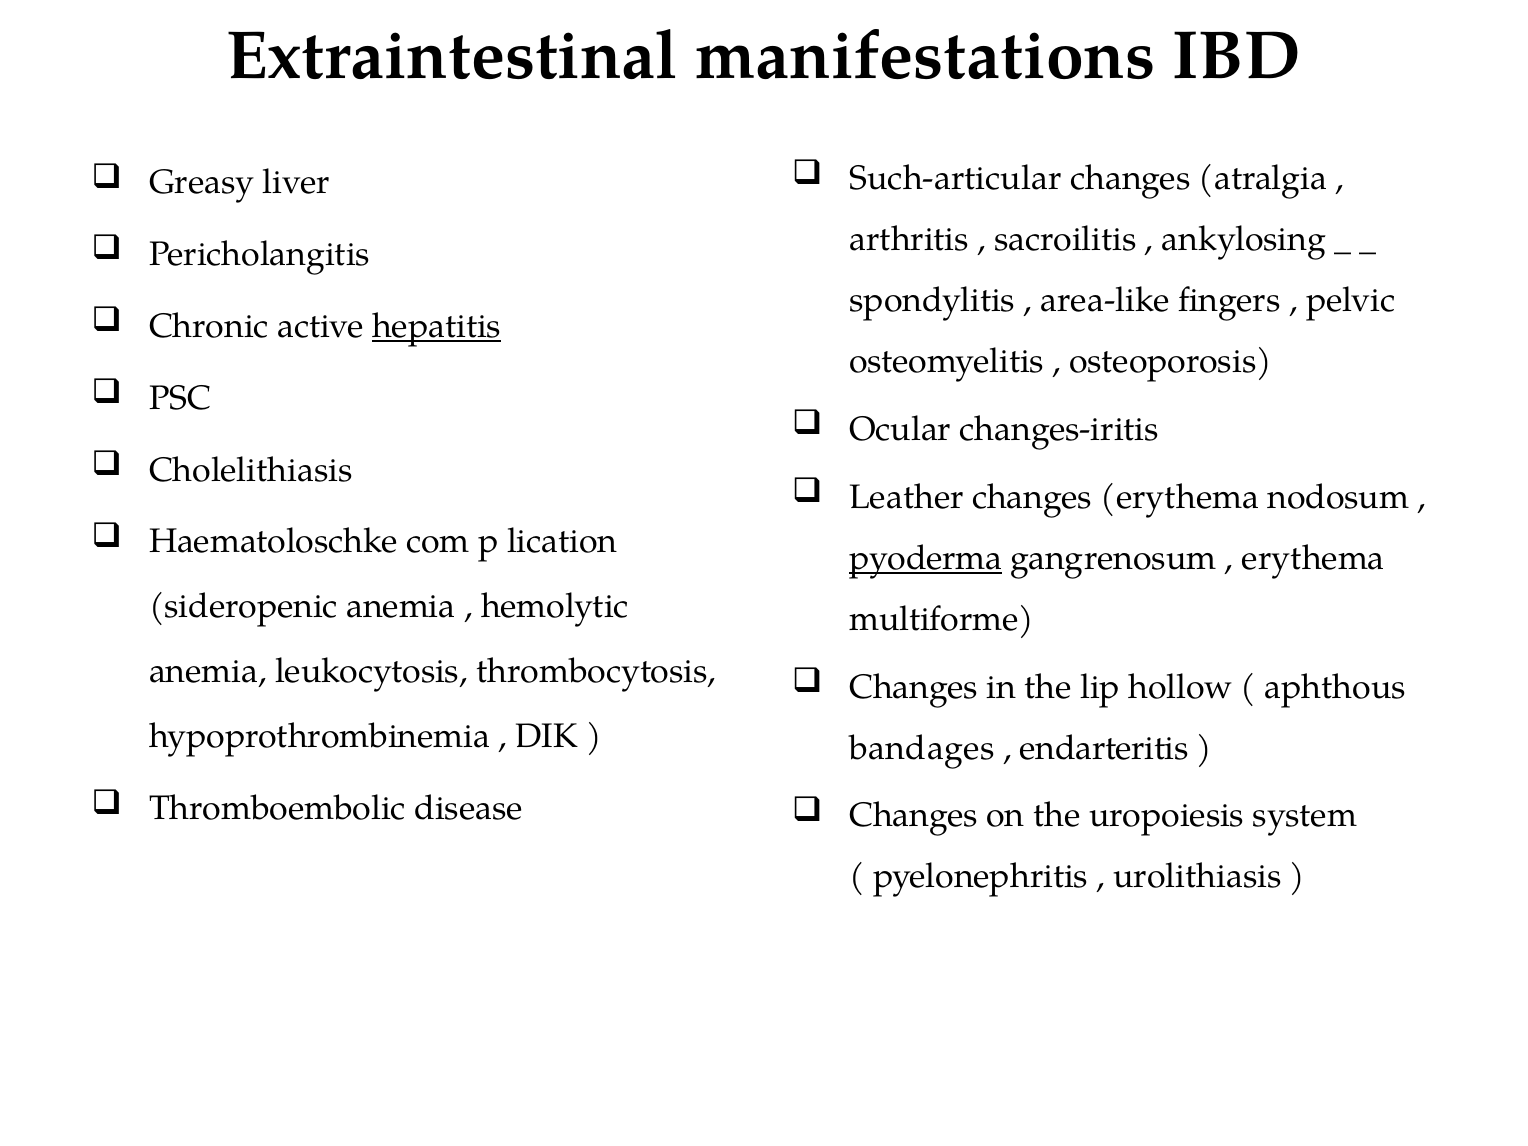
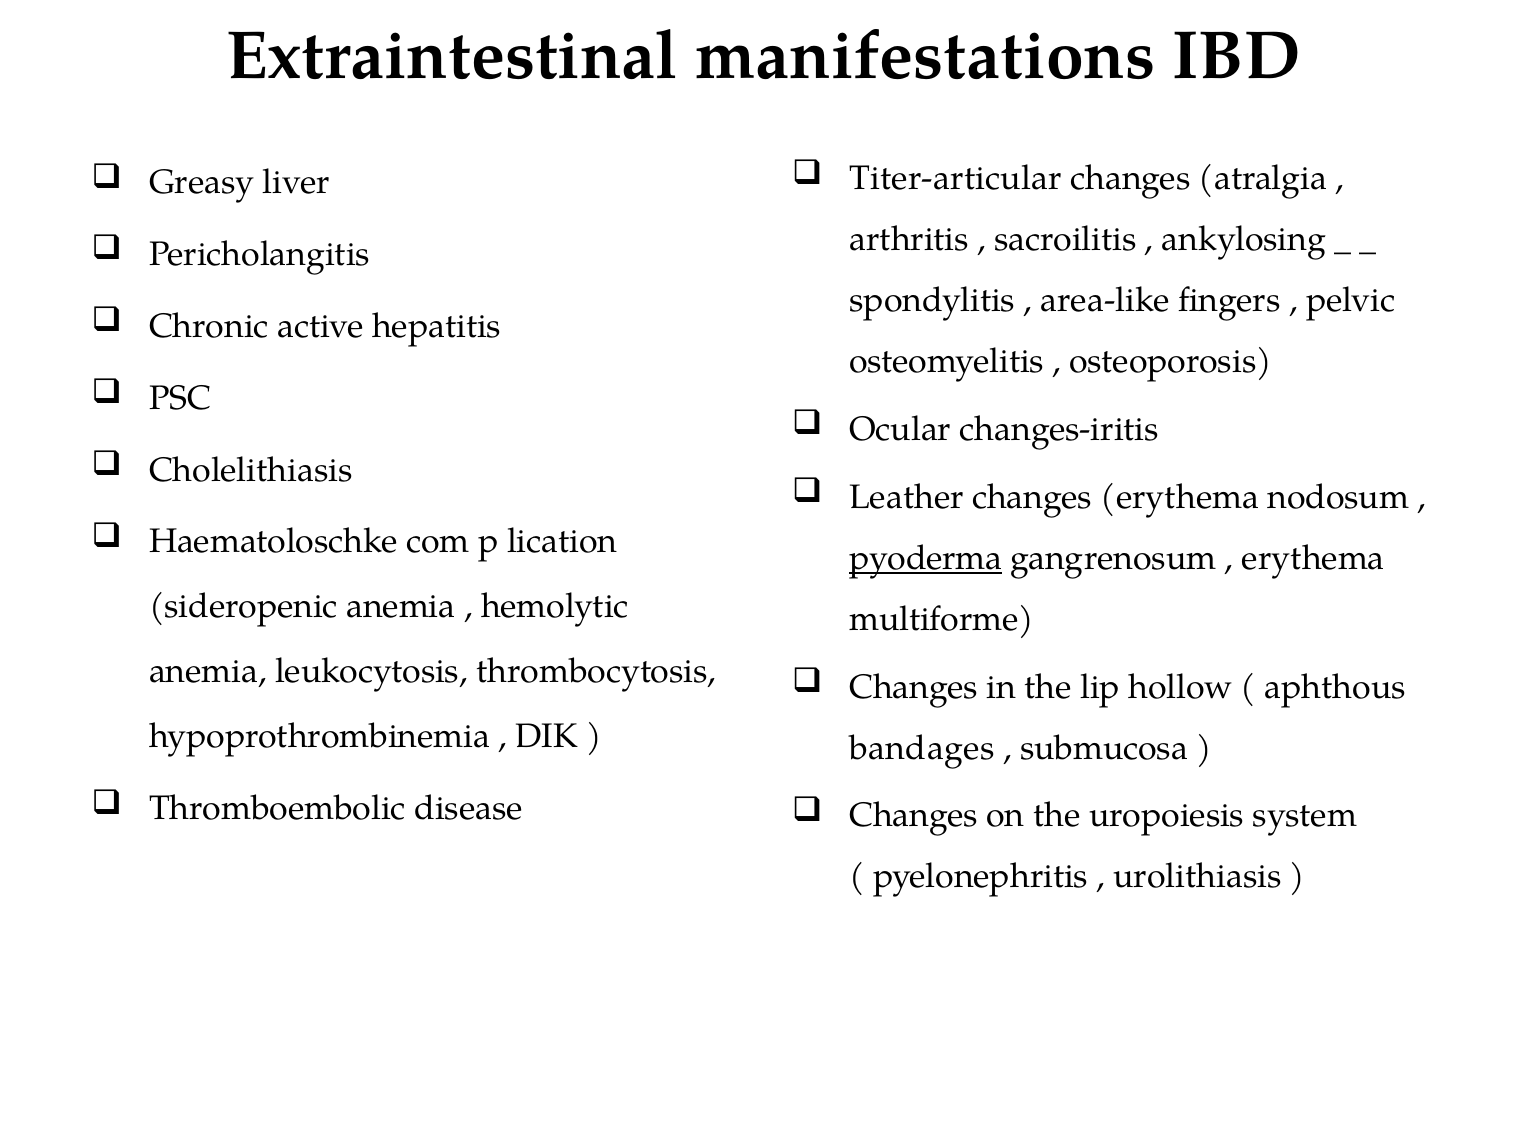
Such-articular: Such-articular -> Titer-articular
hepatitis underline: present -> none
endarteritis: endarteritis -> submucosa
